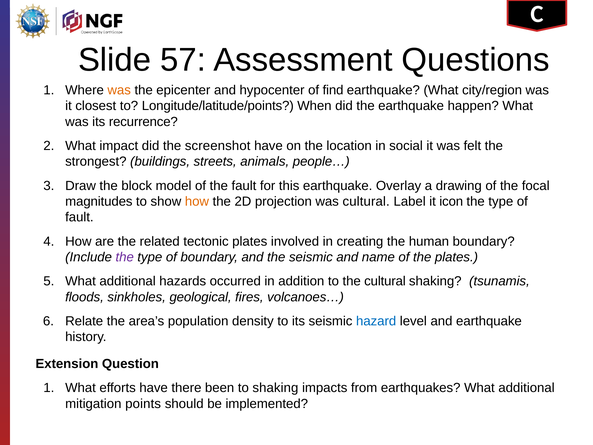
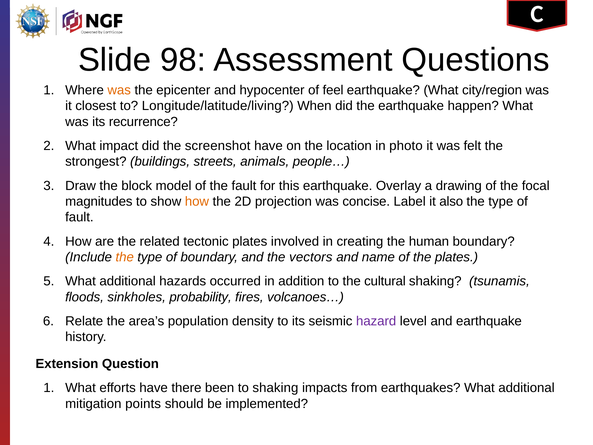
57: 57 -> 98
find: find -> feel
Longitude/latitude/points: Longitude/latitude/points -> Longitude/latitude/living
social: social -> photo
was cultural: cultural -> concise
icon: icon -> also
the at (125, 257) colour: purple -> orange
the seismic: seismic -> vectors
geological: geological -> probability
hazard colour: blue -> purple
